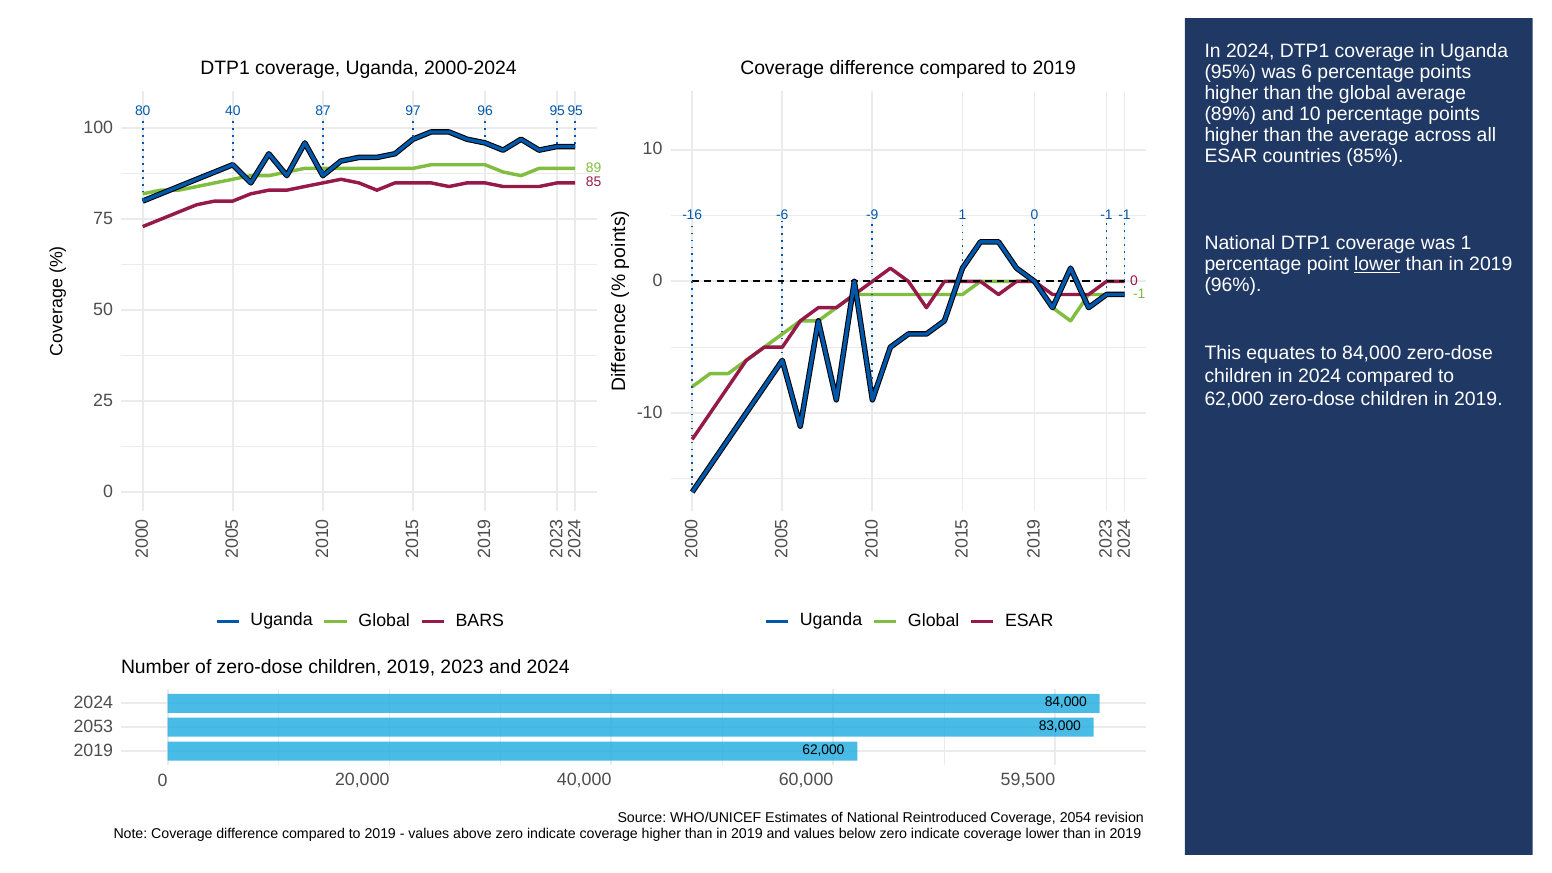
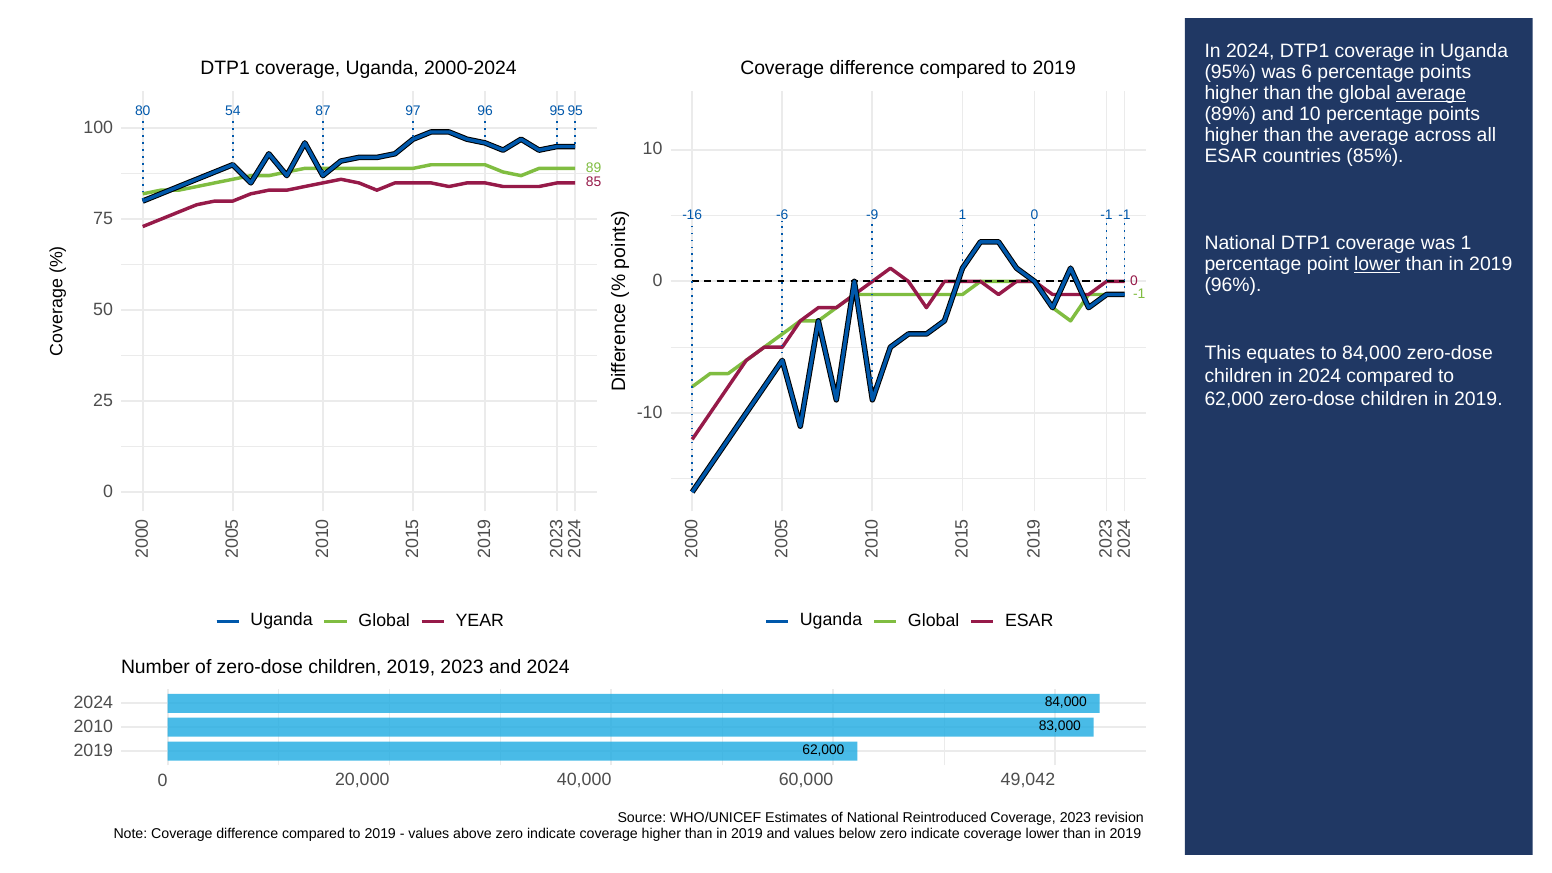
average at (1431, 93) underline: none -> present
40: 40 -> 54
BARS: BARS -> YEAR
2053: 2053 -> 2010
59,500: 59,500 -> 49,042
Coverage 2054: 2054 -> 2023
